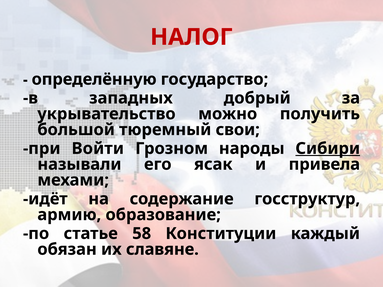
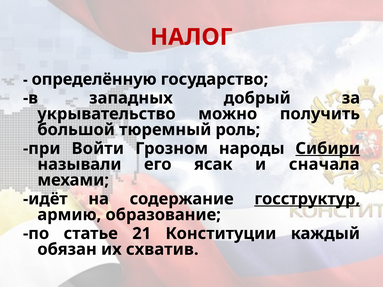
свои: свои -> роль
привела: привела -> сначала
госструктур underline: none -> present
58: 58 -> 21
славяне: славяне -> схватив
